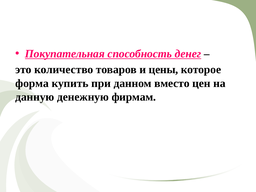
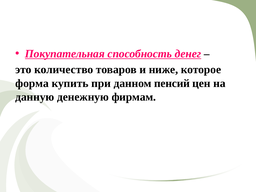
цены: цены -> ниже
вместо: вместо -> пенсий
